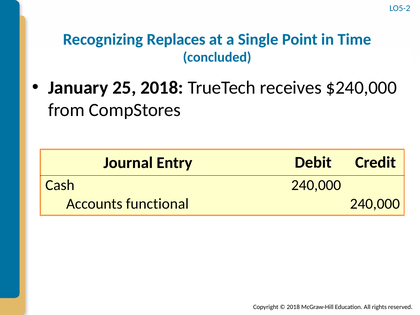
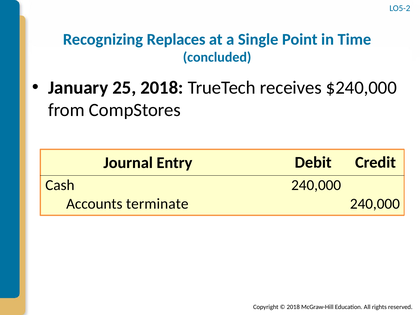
functional: functional -> terminate
